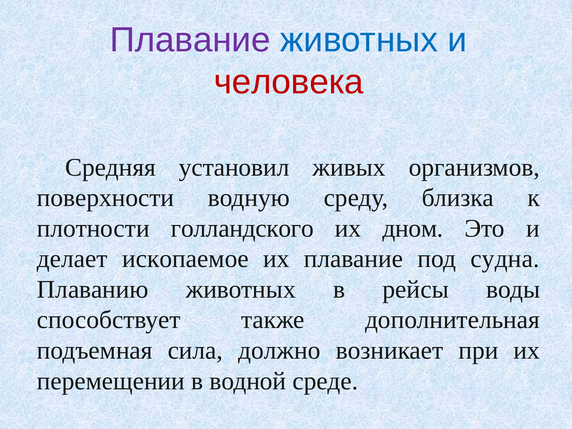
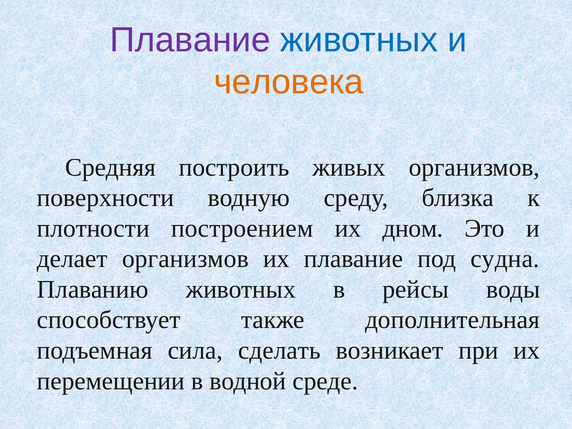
человека colour: red -> orange
установил: установил -> построить
голландского: голландского -> построением
делает ископаемое: ископаемое -> организмов
должно: должно -> сделать
